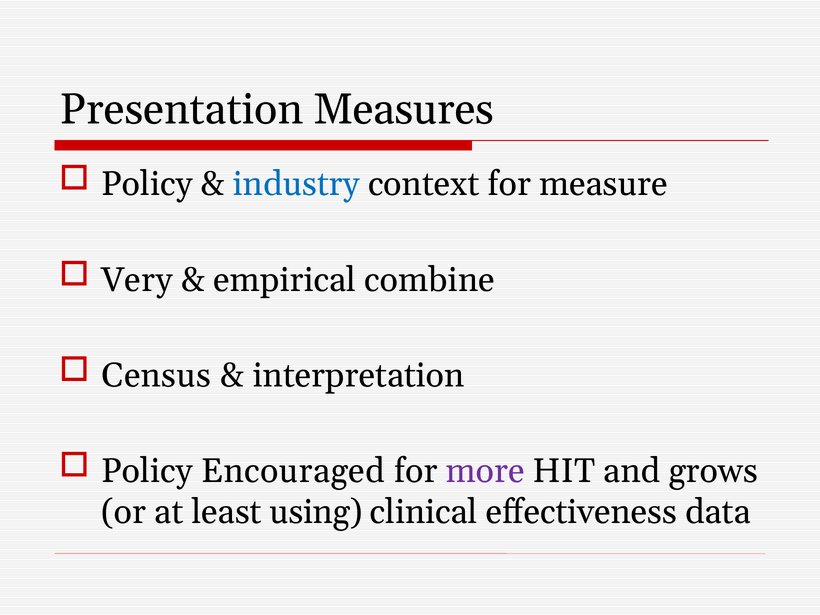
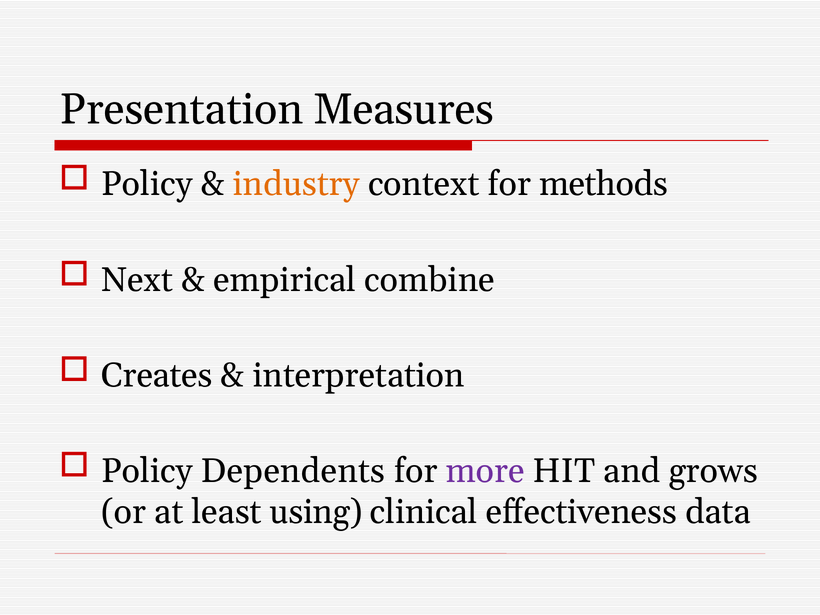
industry colour: blue -> orange
measure: measure -> methods
Very: Very -> Next
Census: Census -> Creates
Encouraged: Encouraged -> Dependents
